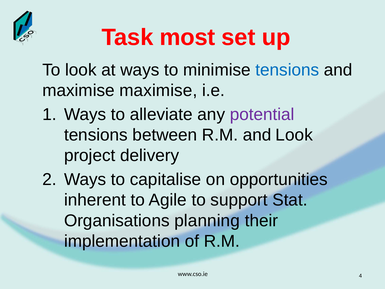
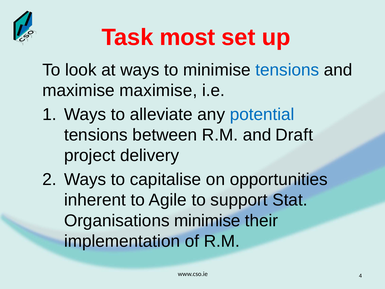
potential colour: purple -> blue
and Look: Look -> Draft
Organisations planning: planning -> minimise
